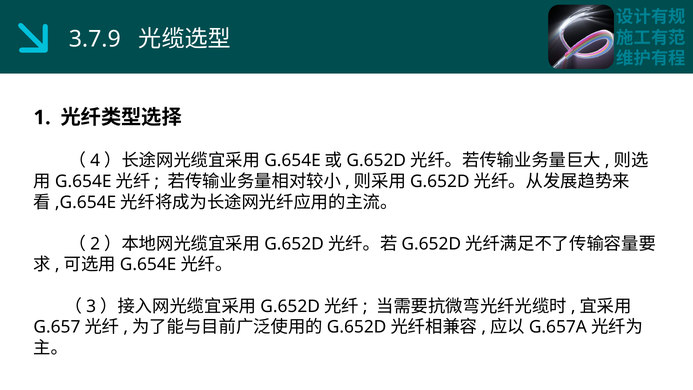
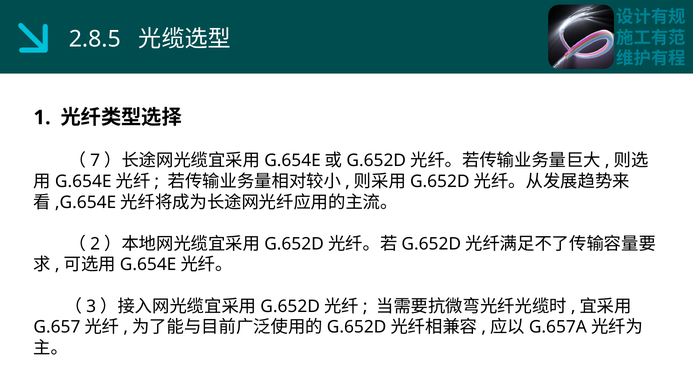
3.7.9: 3.7.9 -> 2.8.5
4: 4 -> 7
